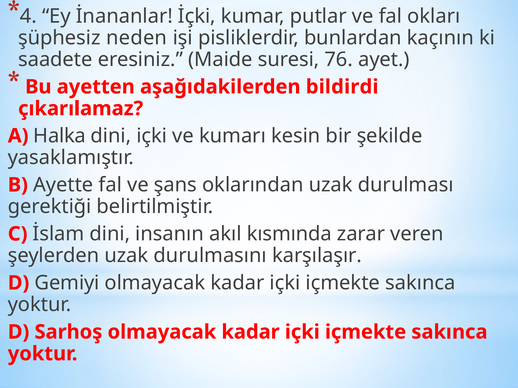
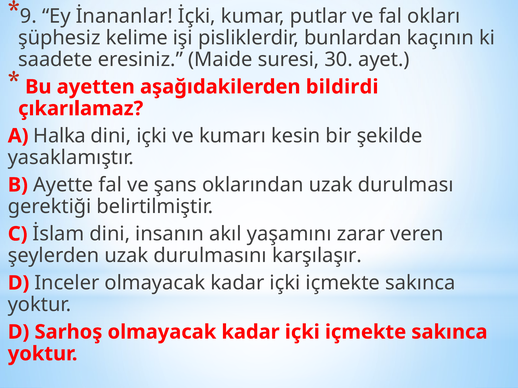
4: 4 -> 9
neden: neden -> kelime
76: 76 -> 30
kısmında: kısmında -> yaşamını
Gemiyi: Gemiyi -> Inceler
